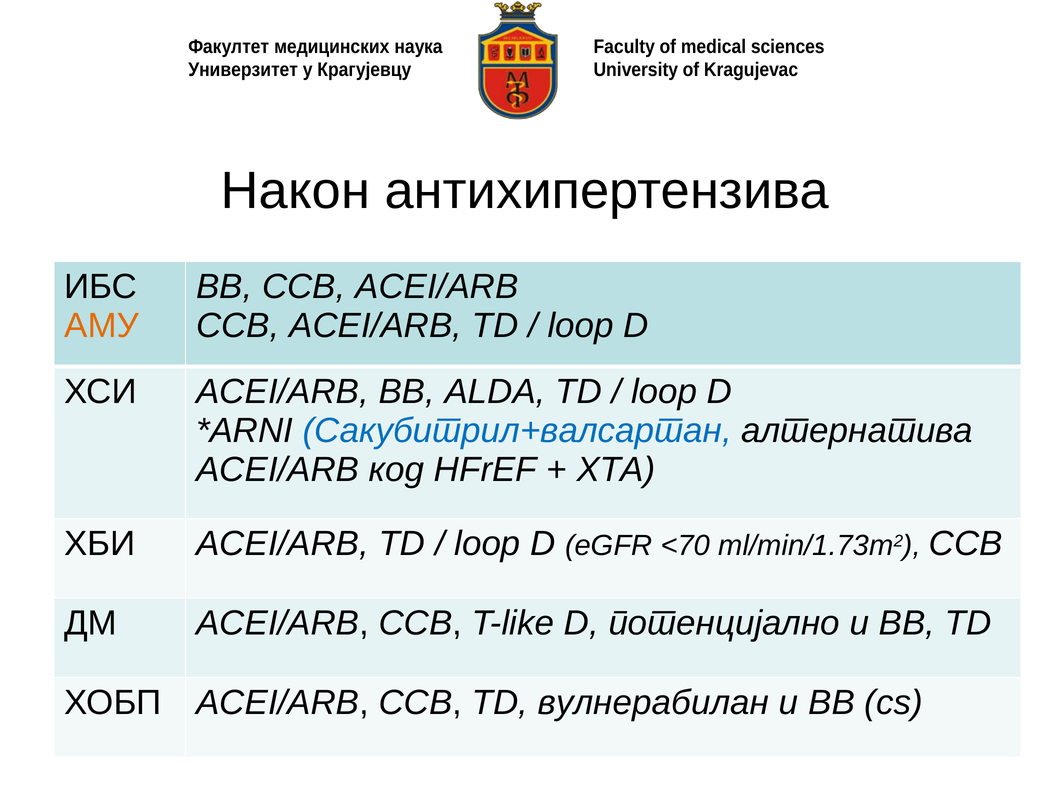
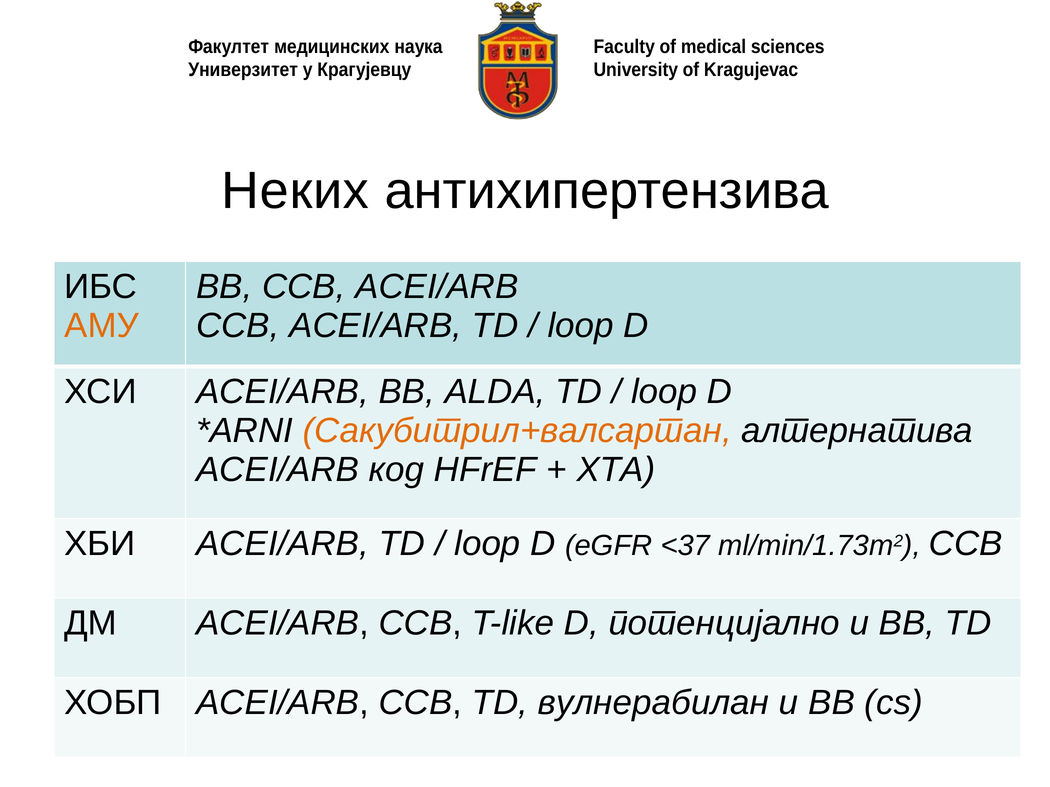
Након: Након -> Неких
Сакубитрил+валсартан colour: blue -> orange
<70: <70 -> <37
